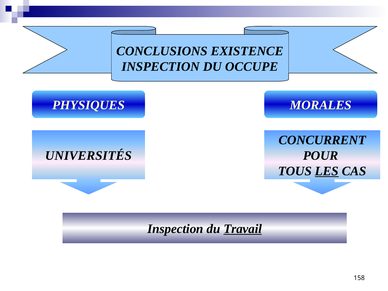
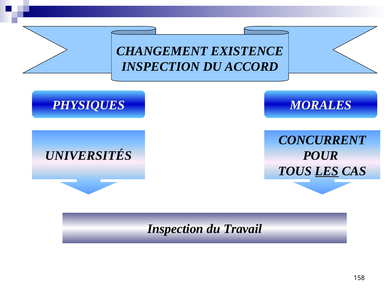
CONCLUSIONS: CONCLUSIONS -> CHANGEMENT
OCCUPE: OCCUPE -> ACCORD
Travail underline: present -> none
